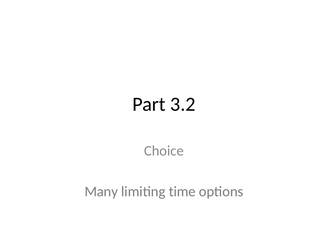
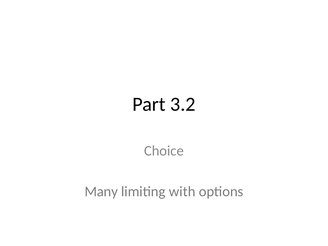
time: time -> with
